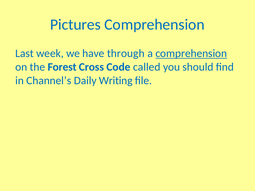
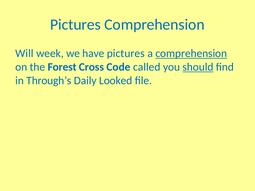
Last: Last -> Will
have through: through -> pictures
should underline: none -> present
Channel’s: Channel’s -> Through’s
Writing: Writing -> Looked
